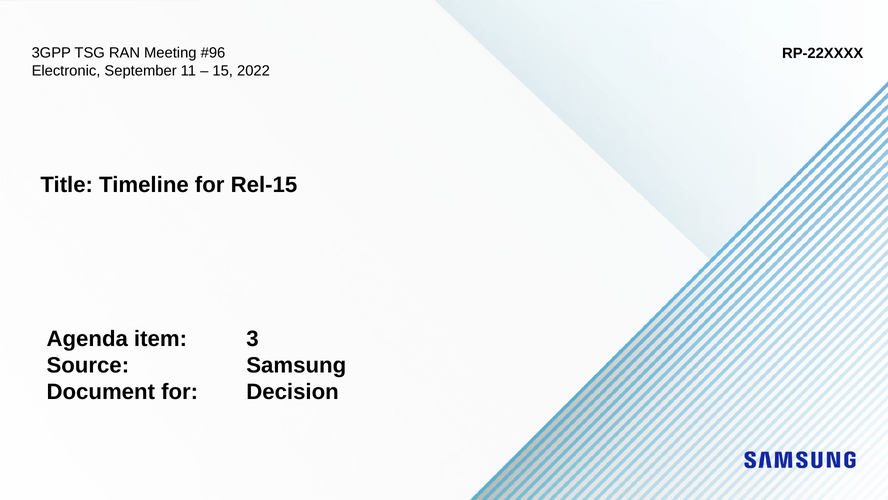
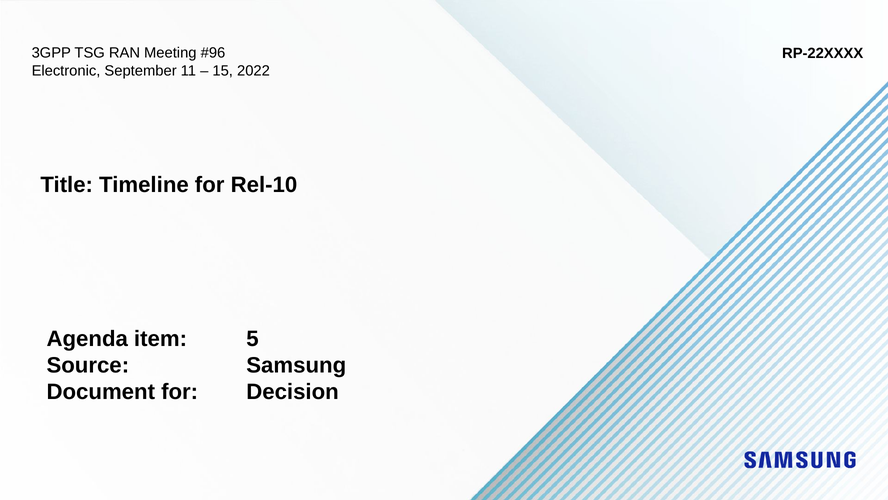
Rel-15: Rel-15 -> Rel-10
3: 3 -> 5
